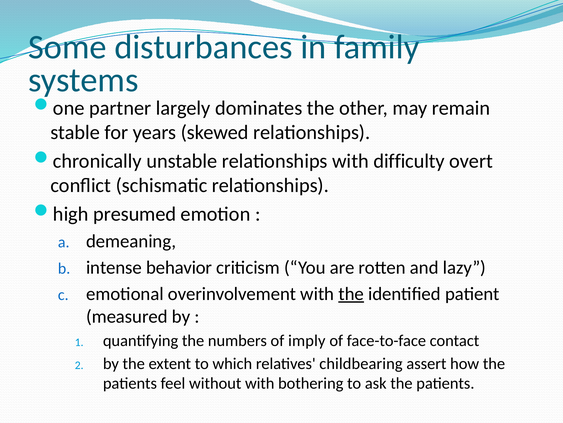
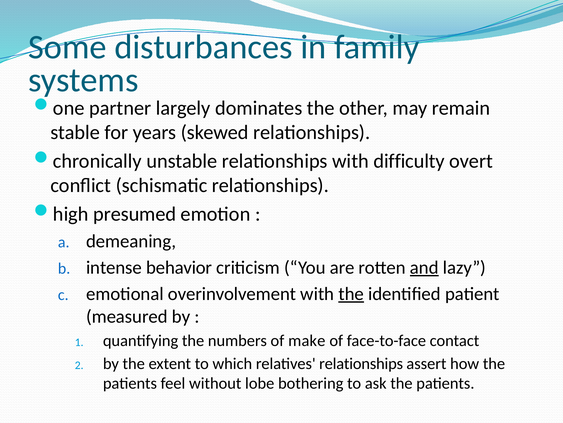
and underline: none -> present
imply: imply -> make
relatives childbearing: childbearing -> relationships
without with: with -> lobe
